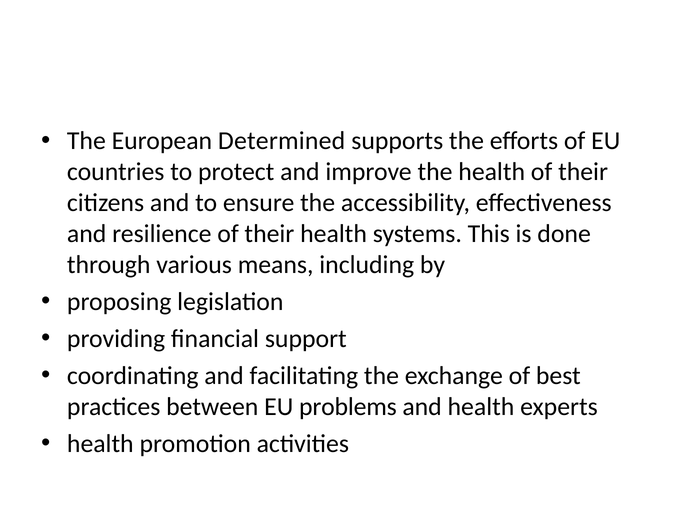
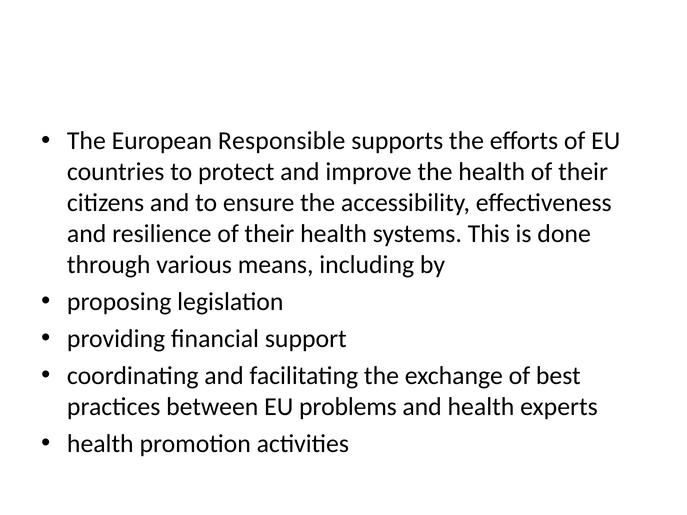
Determined: Determined -> Responsible
